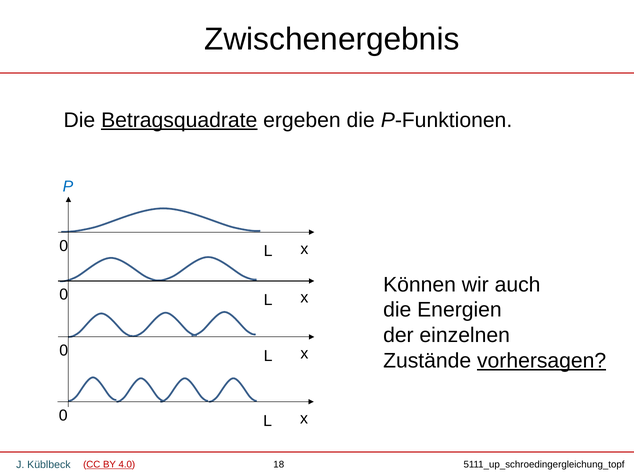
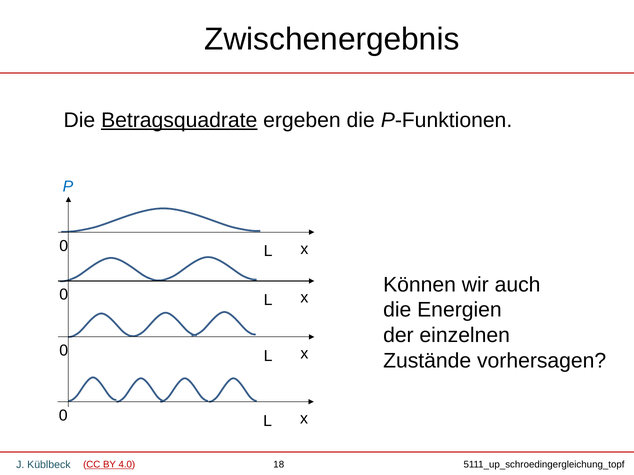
vorhersagen underline: present -> none
